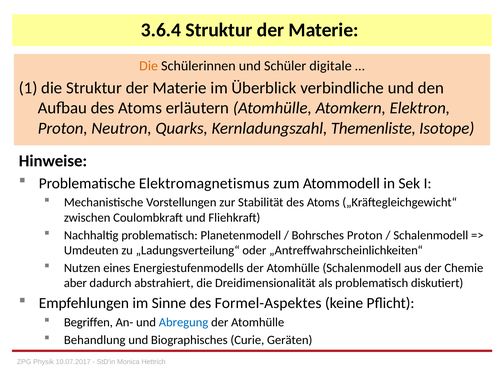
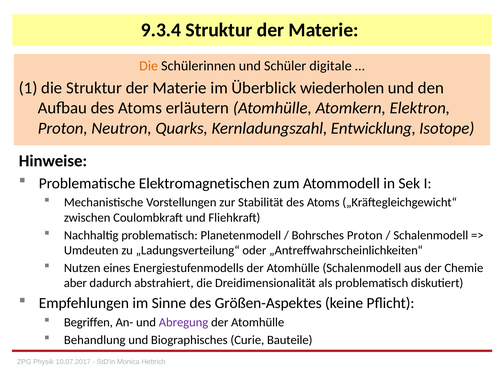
3.6.4: 3.6.4 -> 9.3.4
verbindliche: verbindliche -> wiederholen
Themenliste: Themenliste -> Entwicklung
Elektromagnetismus: Elektromagnetismus -> Elektromagnetischen
Formel-Aspektes: Formel-Aspektes -> Größen-Aspektes
Abregung colour: blue -> purple
Geräten: Geräten -> Bauteile
